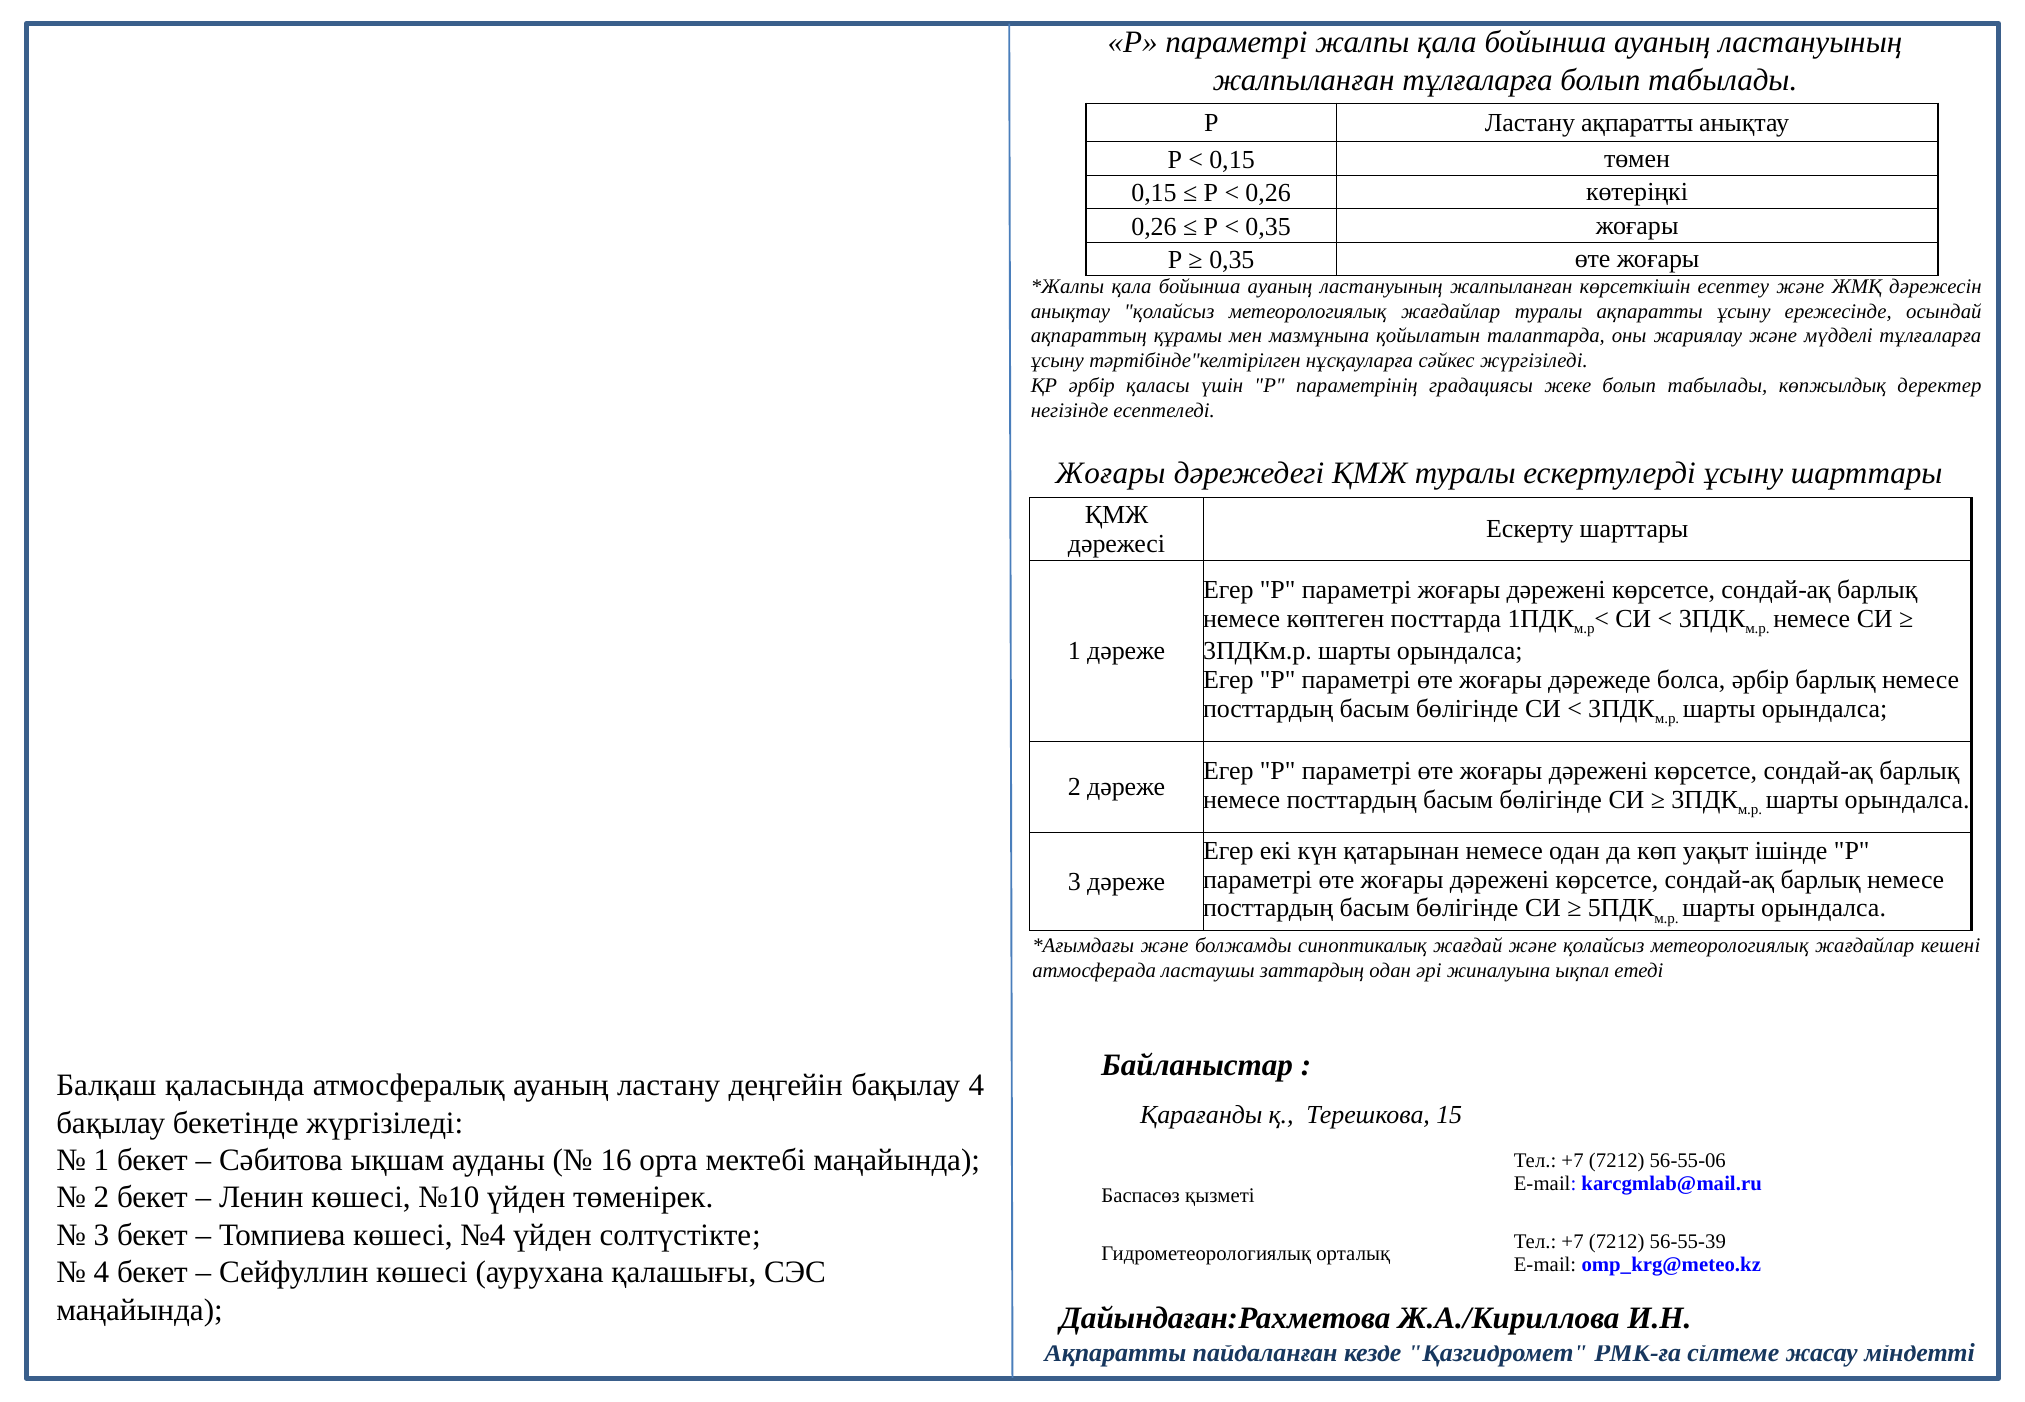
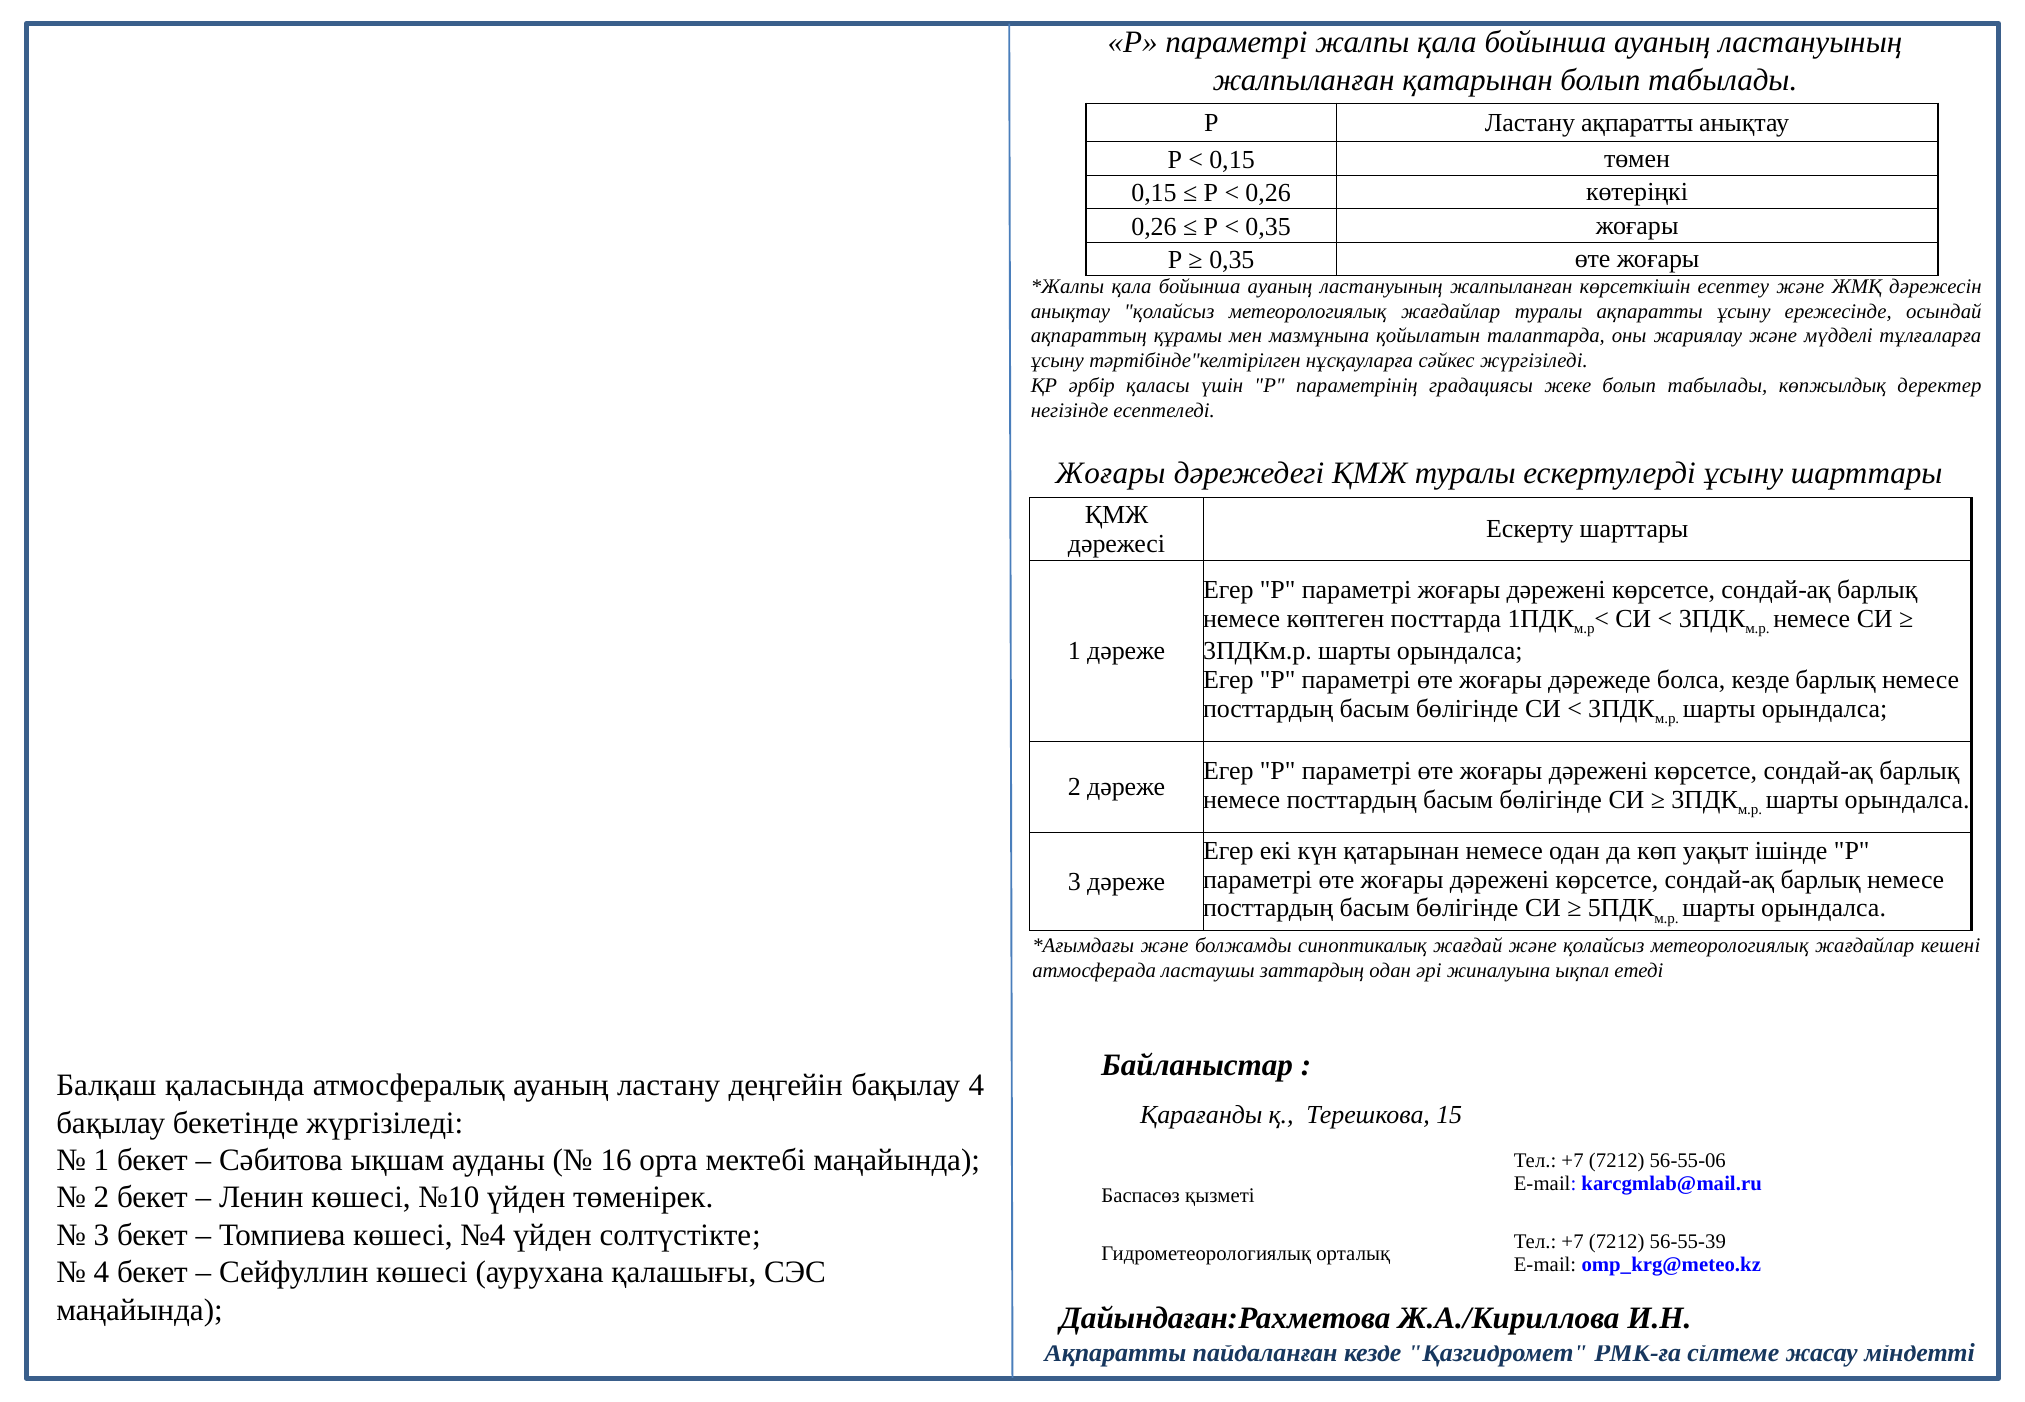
жалпыланған тұлғаларға: тұлғаларға -> қатарынан
болса әрбір: әрбір -> кезде
